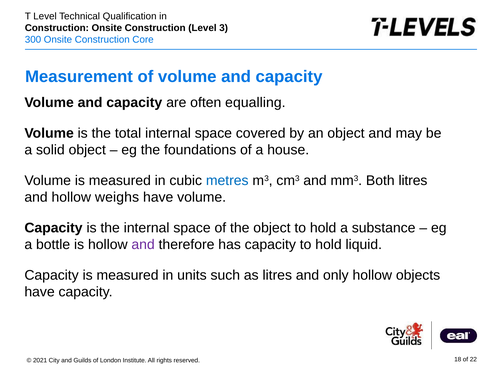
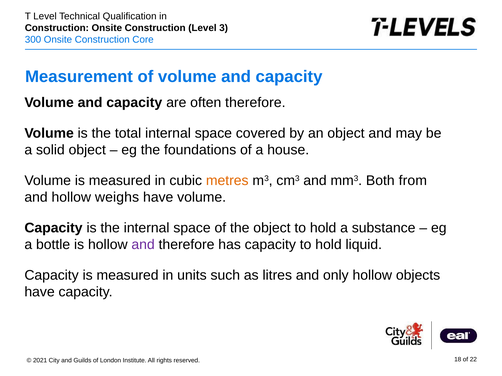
often equalling: equalling -> therefore
metres colour: blue -> orange
Both litres: litres -> from
